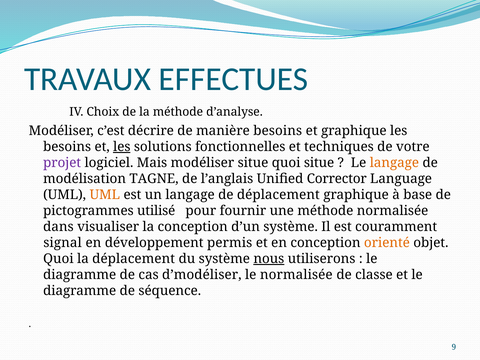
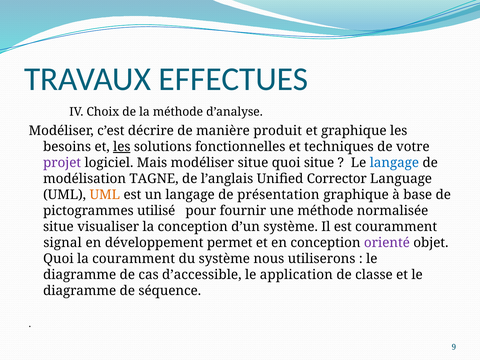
manière besoins: besoins -> produit
langage at (394, 163) colour: orange -> blue
de déplacement: déplacement -> présentation
dans at (58, 227): dans -> situe
permis: permis -> permet
orienté colour: orange -> purple
la déplacement: déplacement -> couramment
nous underline: present -> none
d’modéliser: d’modéliser -> d’accessible
le normalisée: normalisée -> application
